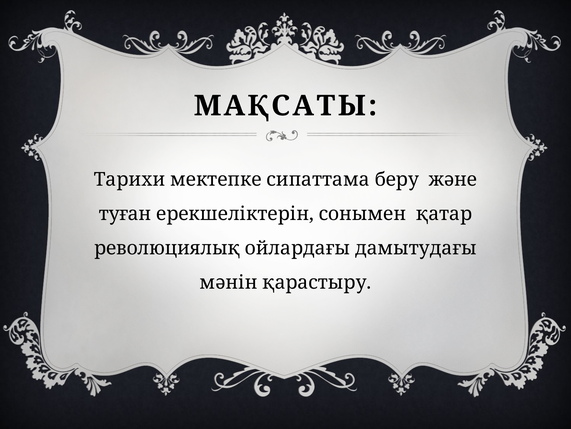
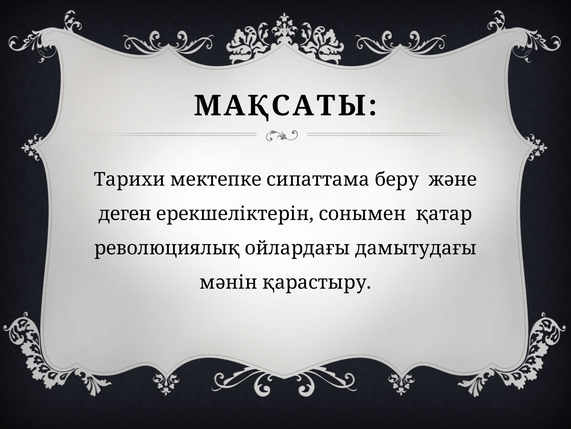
туған: туған -> деген
